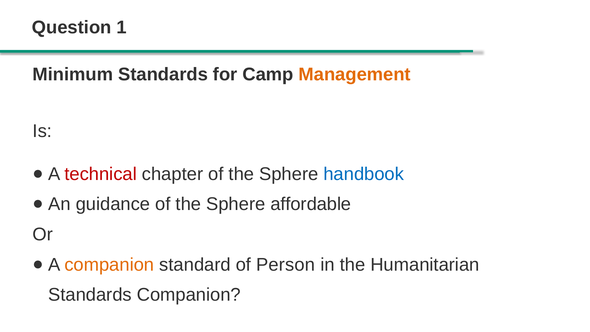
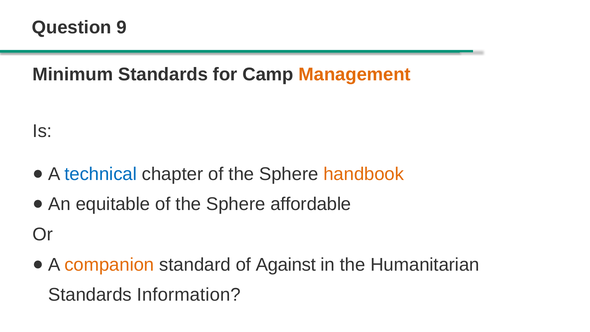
1: 1 -> 9
technical colour: red -> blue
handbook colour: blue -> orange
guidance: guidance -> equitable
Person: Person -> Against
Standards Companion: Companion -> Information
